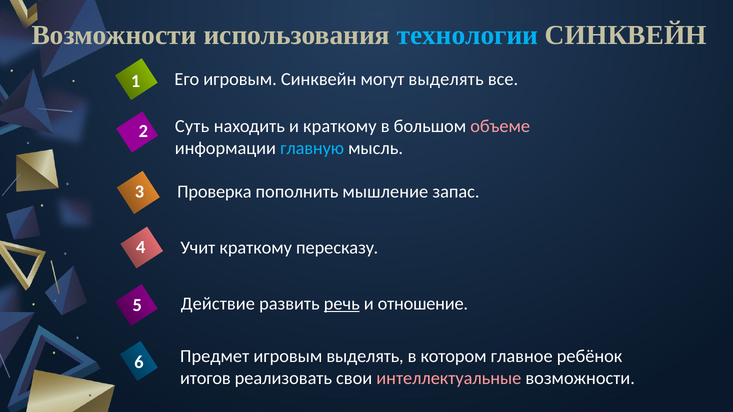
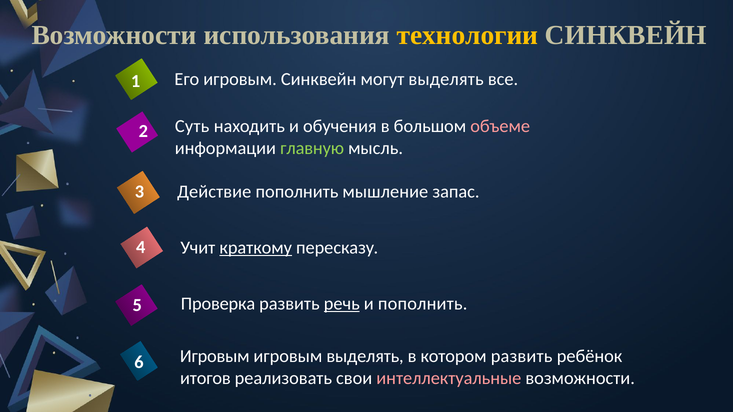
технологии colour: light blue -> yellow
и краткому: краткому -> обучения
главную colour: light blue -> light green
Проверка: Проверка -> Действие
краткому at (256, 248) underline: none -> present
Действие: Действие -> Проверка
и отношение: отношение -> пополнить
Предмет at (215, 356): Предмет -> Игровым
котором главное: главное -> развить
